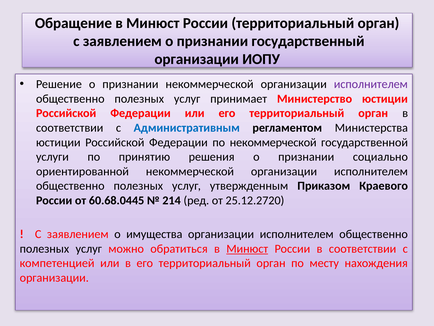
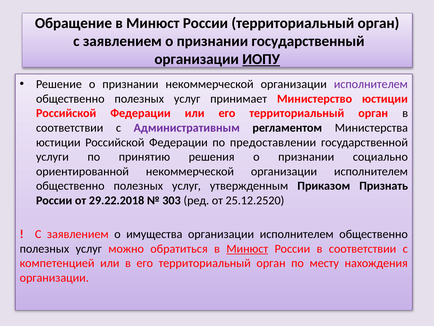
ИОПУ underline: none -> present
Административным colour: blue -> purple
по некоммерческой: некоммерческой -> предоставлении
Краевого: Краевого -> Признать
60.68.0445: 60.68.0445 -> 29.22.2018
214: 214 -> 303
25.12.2720: 25.12.2720 -> 25.12.2520
